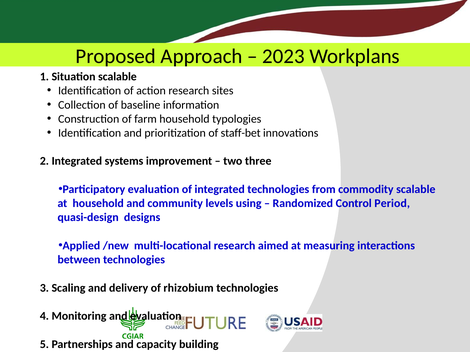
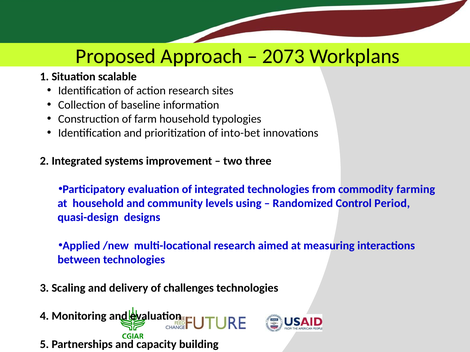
2023: 2023 -> 2073
staff-bet: staff-bet -> into-bet
commodity scalable: scalable -> farming
rhizobium: rhizobium -> challenges
